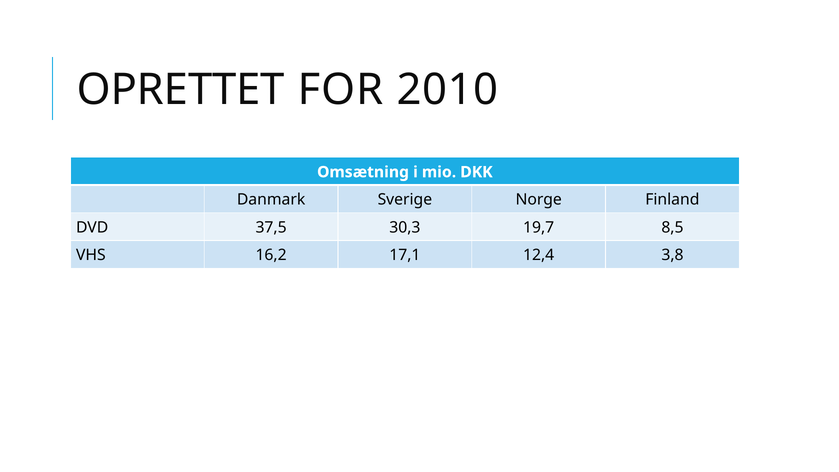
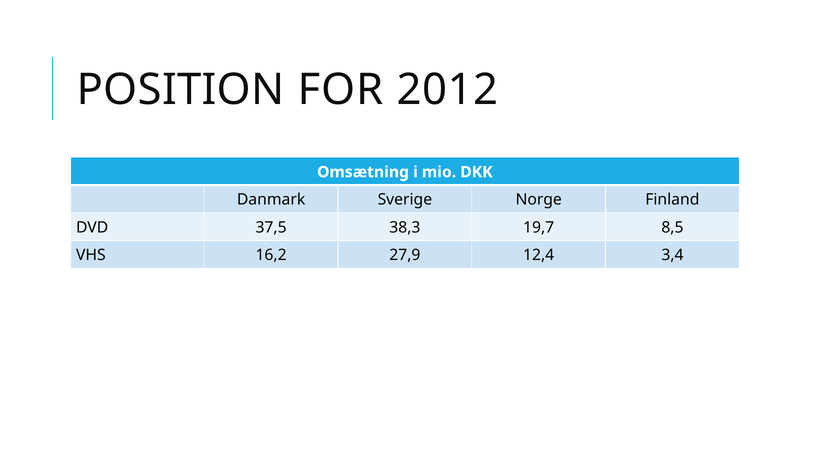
OPRETTET: OPRETTET -> POSITION
2010: 2010 -> 2012
30,3: 30,3 -> 38,3
17,1: 17,1 -> 27,9
3,8: 3,8 -> 3,4
